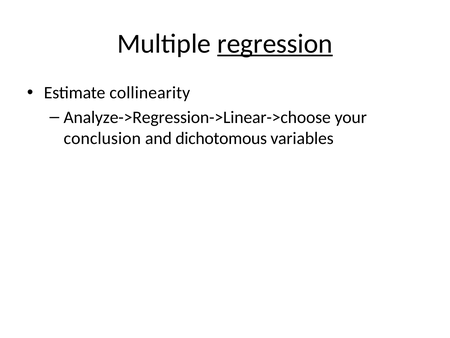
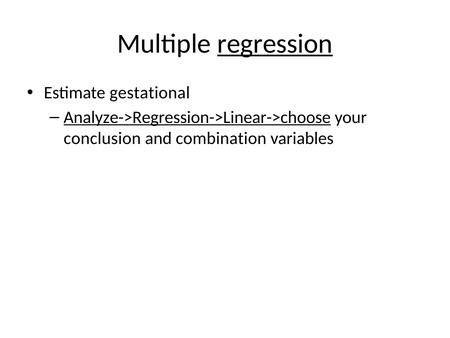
collinearity: collinearity -> gestational
Analyze->Regression->Linear->choose underline: none -> present
dichotomous: dichotomous -> combination
